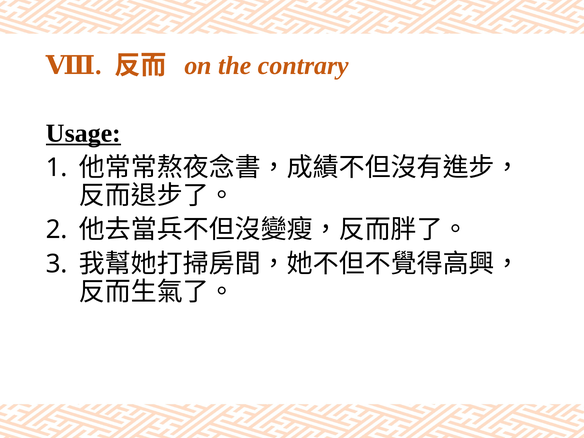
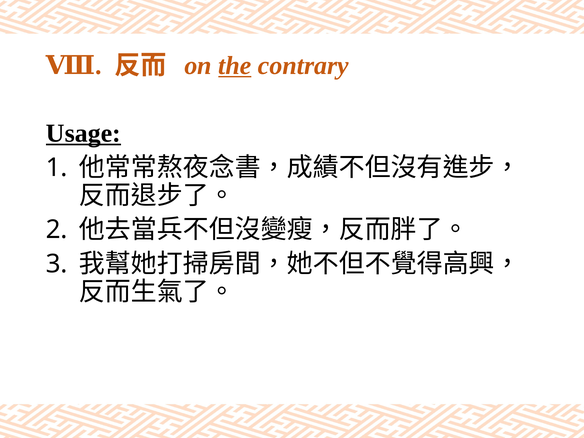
the underline: none -> present
